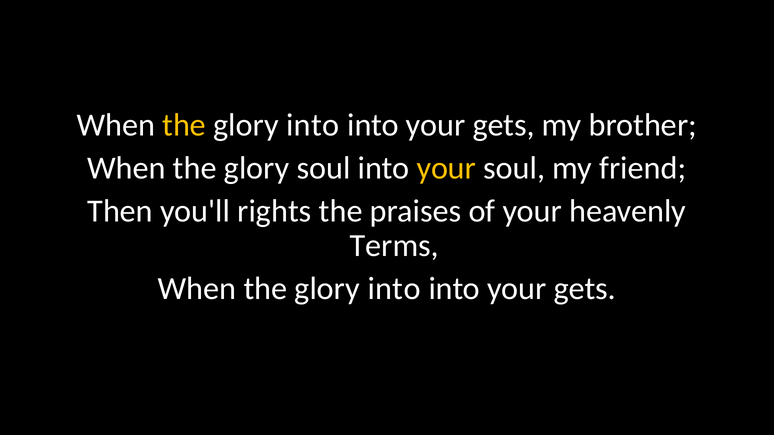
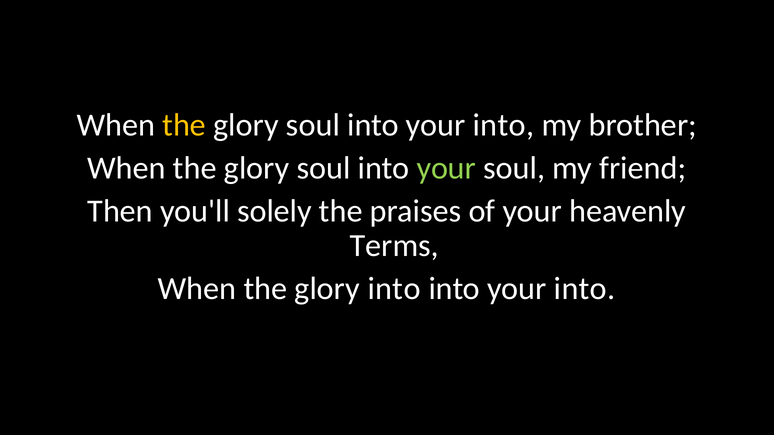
into at (313, 125): into -> soul
gets at (504, 125): gets -> into
your at (446, 168) colour: yellow -> light green
rights: rights -> solely
gets at (585, 289): gets -> into
